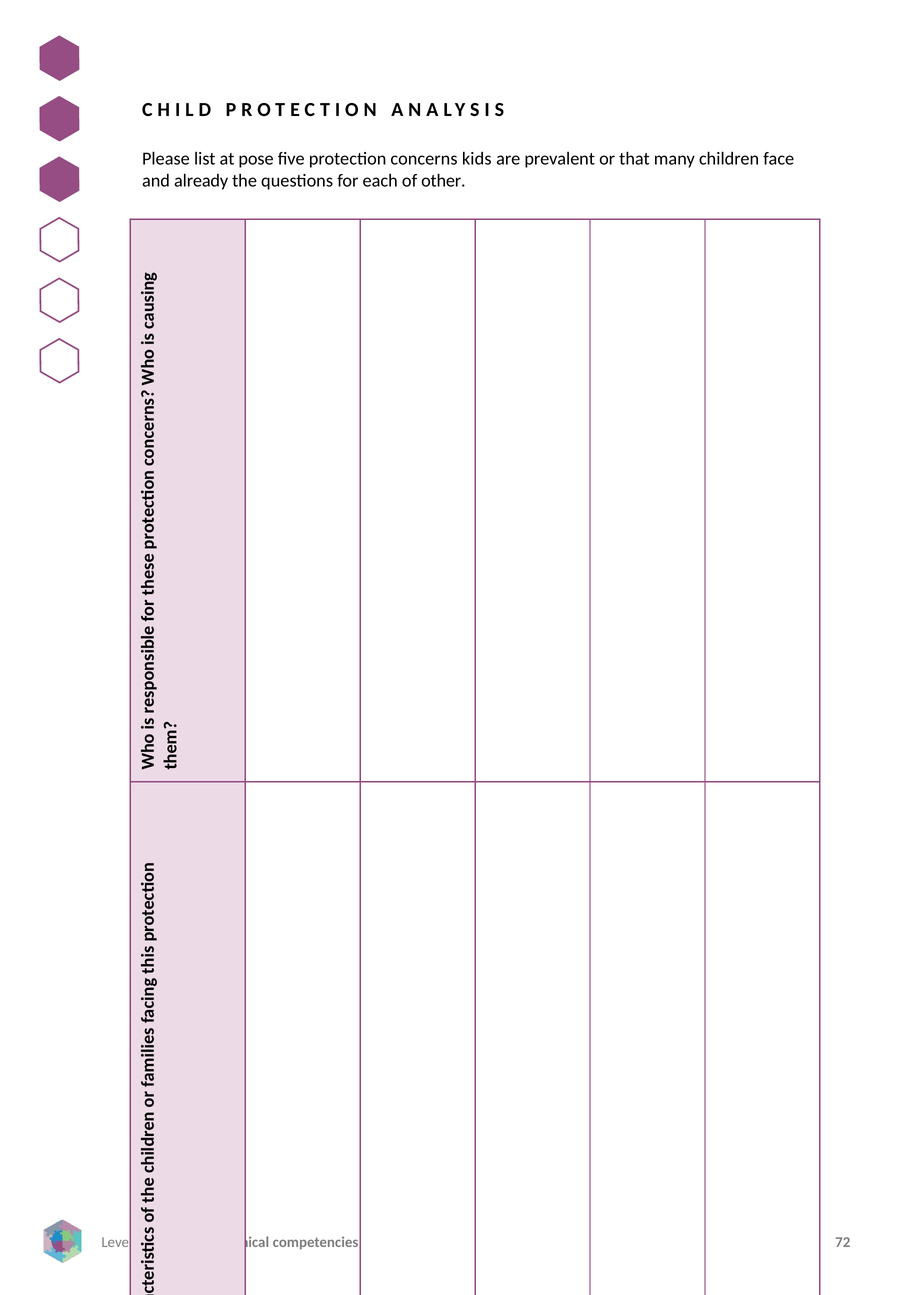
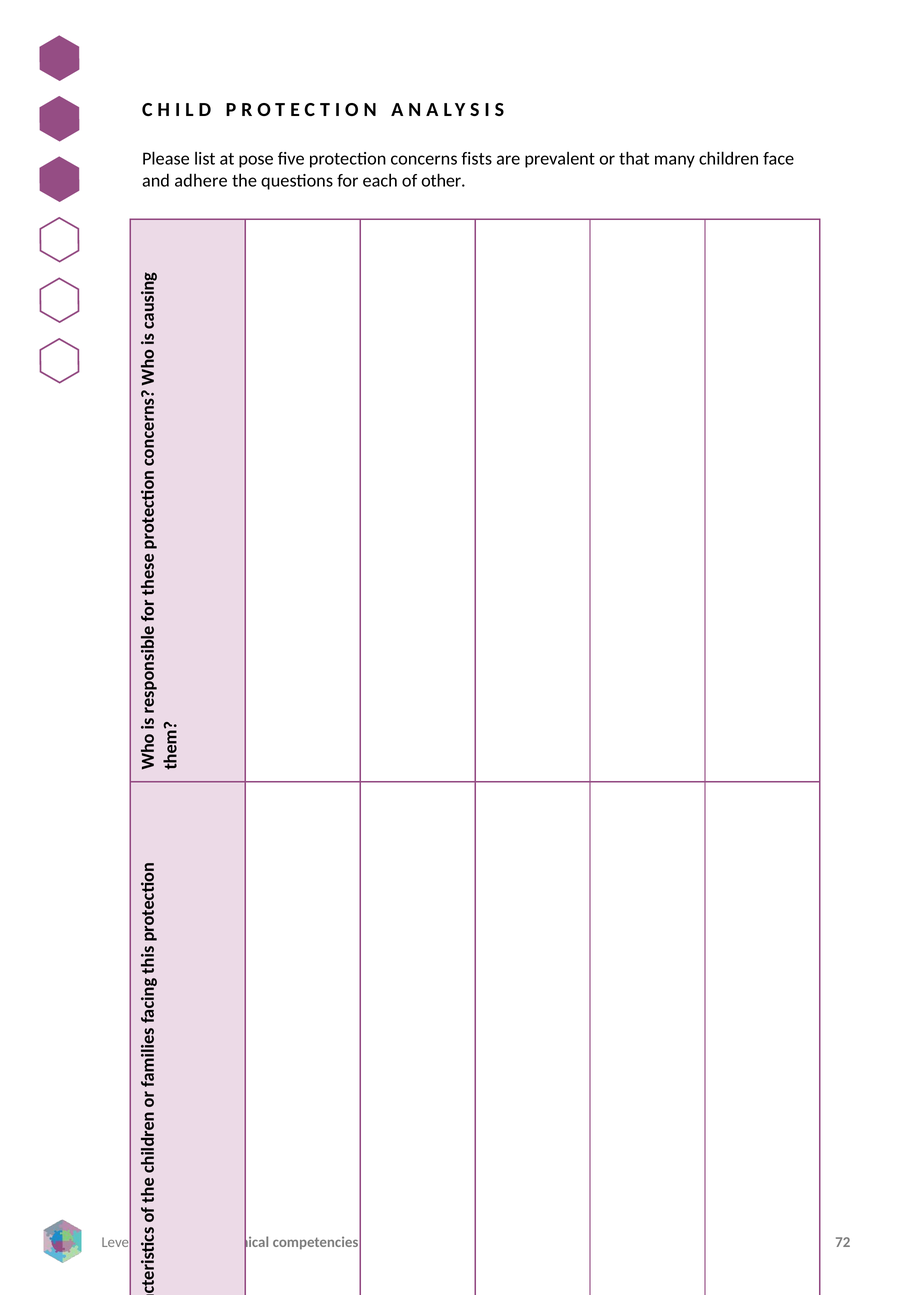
kids: kids -> fists
already: already -> adhere
